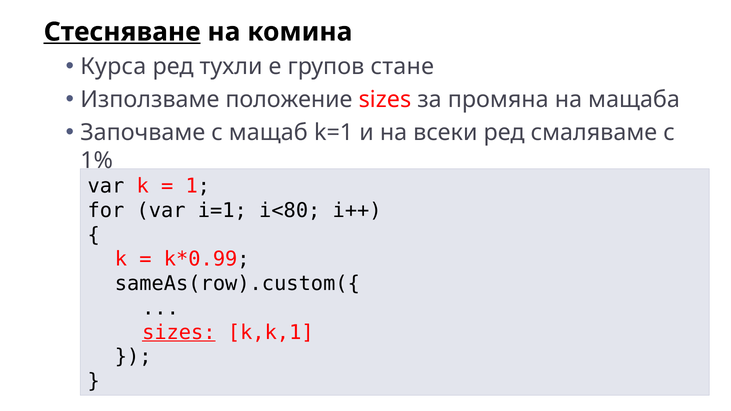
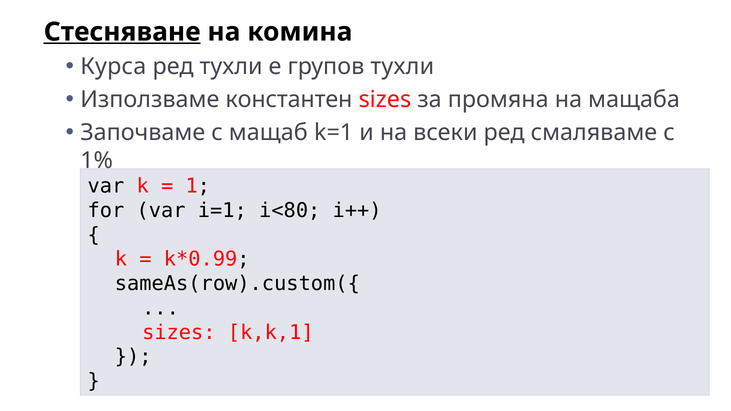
групов стане: стане -> тухли
положение: положение -> константен
sizes at (179, 332) underline: present -> none
